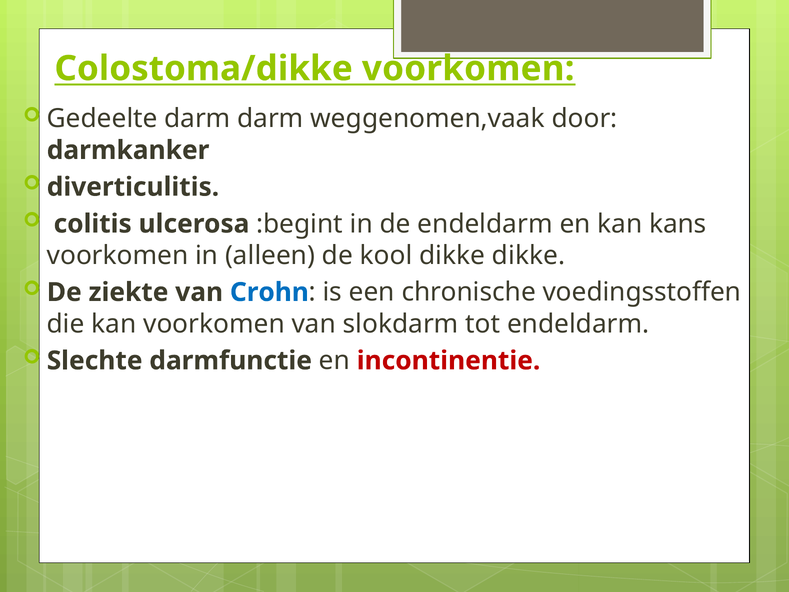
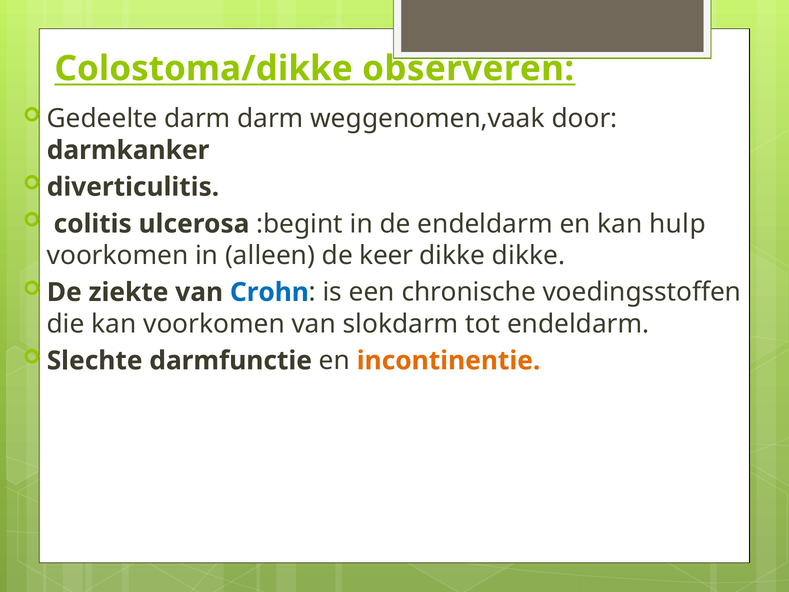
Colostoma/dikke voorkomen: voorkomen -> observeren
kans: kans -> hulp
kool: kool -> keer
incontinentie colour: red -> orange
